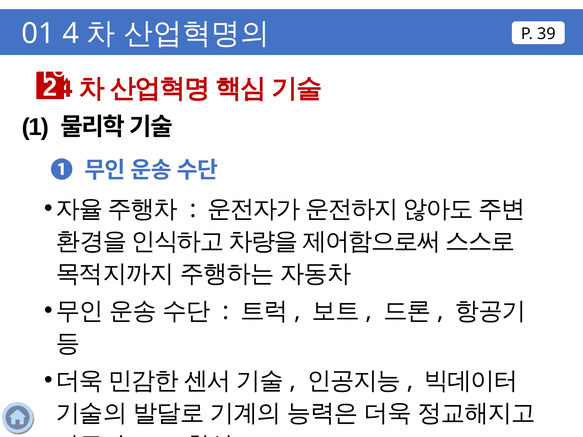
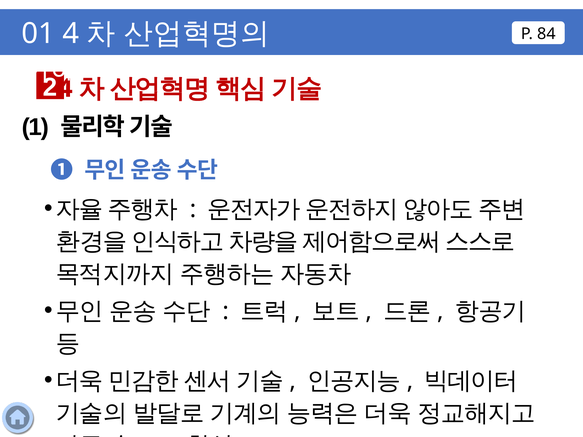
39: 39 -> 84
